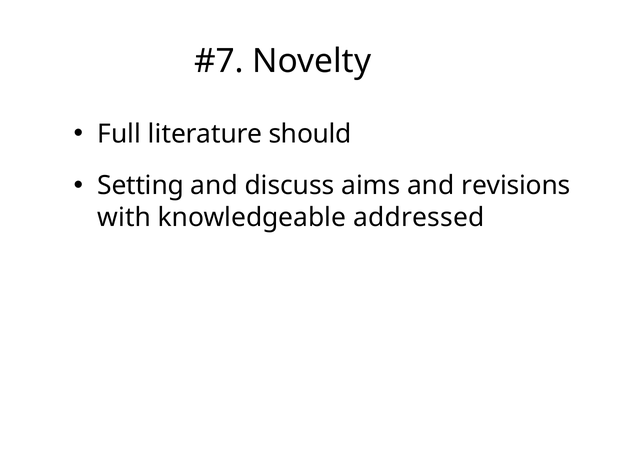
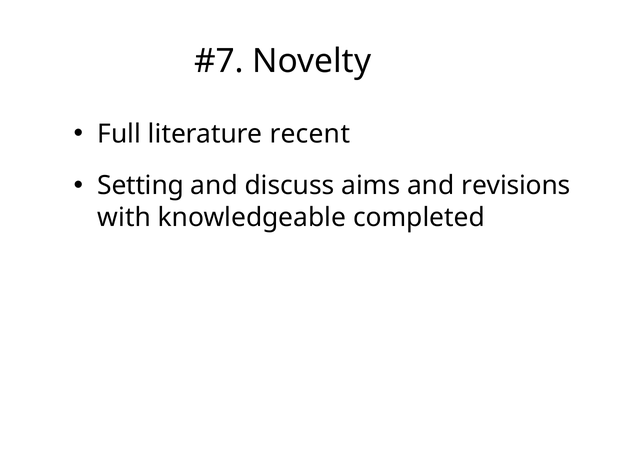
should: should -> recent
addressed: addressed -> completed
